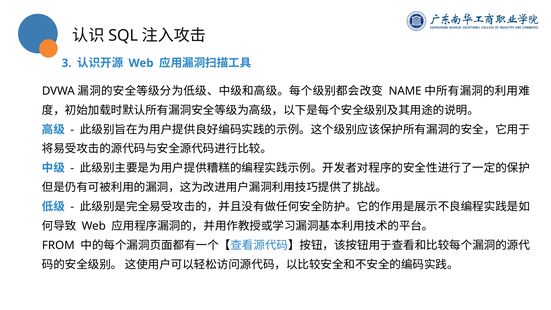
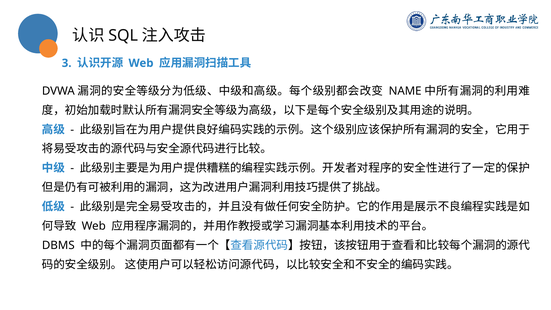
FROM: FROM -> DBMS
